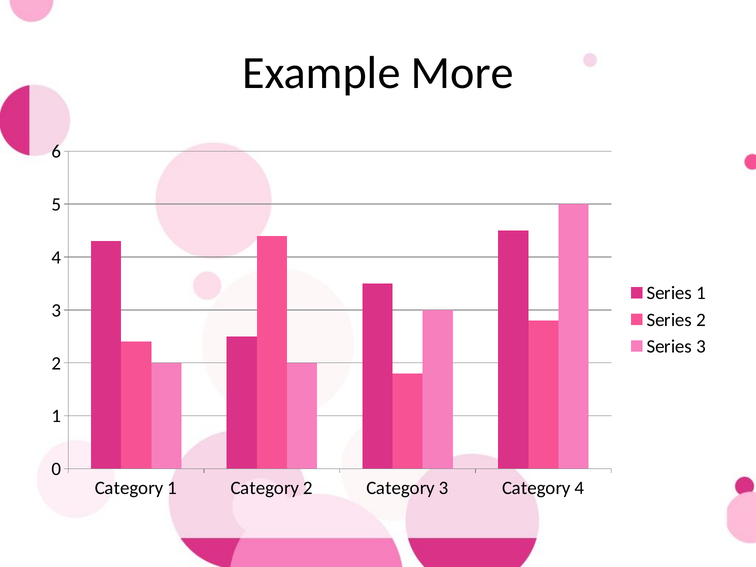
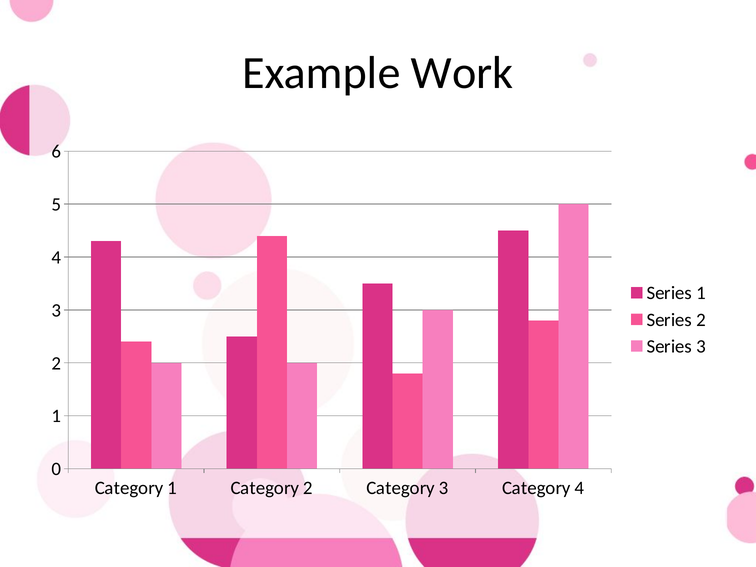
More: More -> Work
